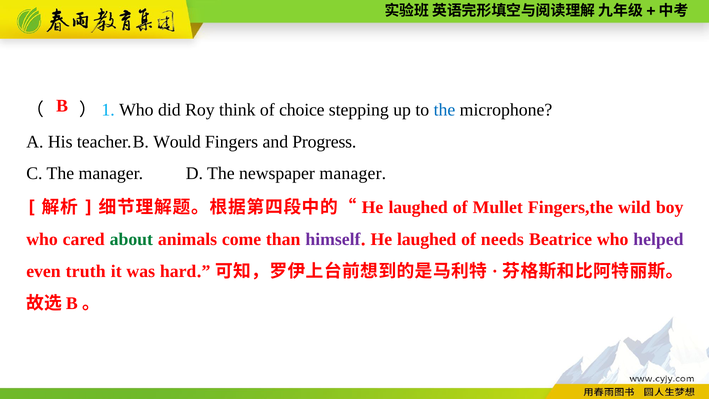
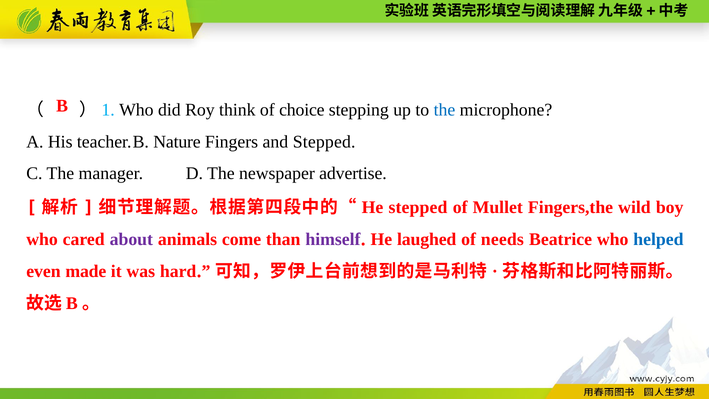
Would: Would -> Nature
and Progress: Progress -> Stepped
newspaper manager: manager -> advertise
laughed at (418, 207): laughed -> stepped
about colour: green -> purple
helped colour: purple -> blue
truth: truth -> made
